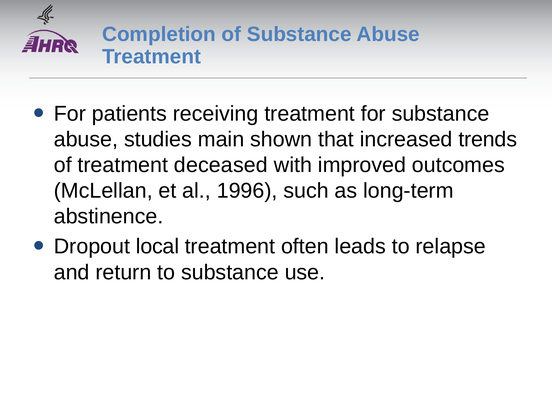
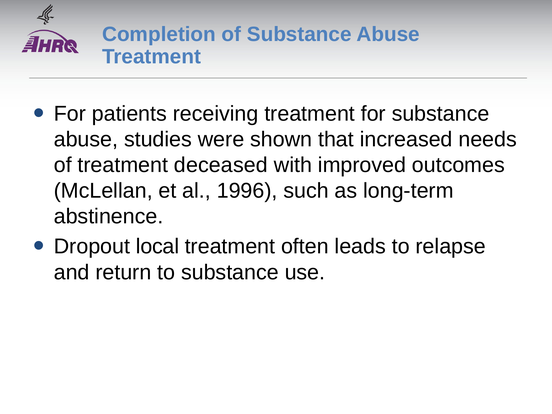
main: main -> were
trends: trends -> needs
